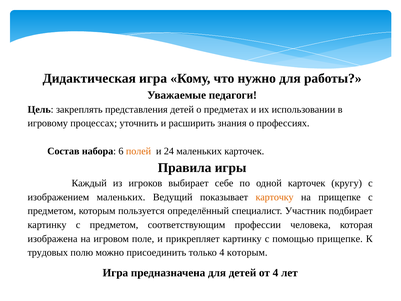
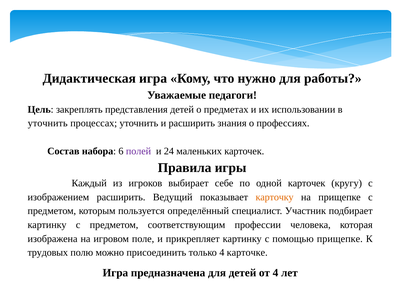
игровому at (48, 123): игровому -> уточнить
полей colour: orange -> purple
изображением маленьких: маленьких -> расширить
4 которым: которым -> карточке
